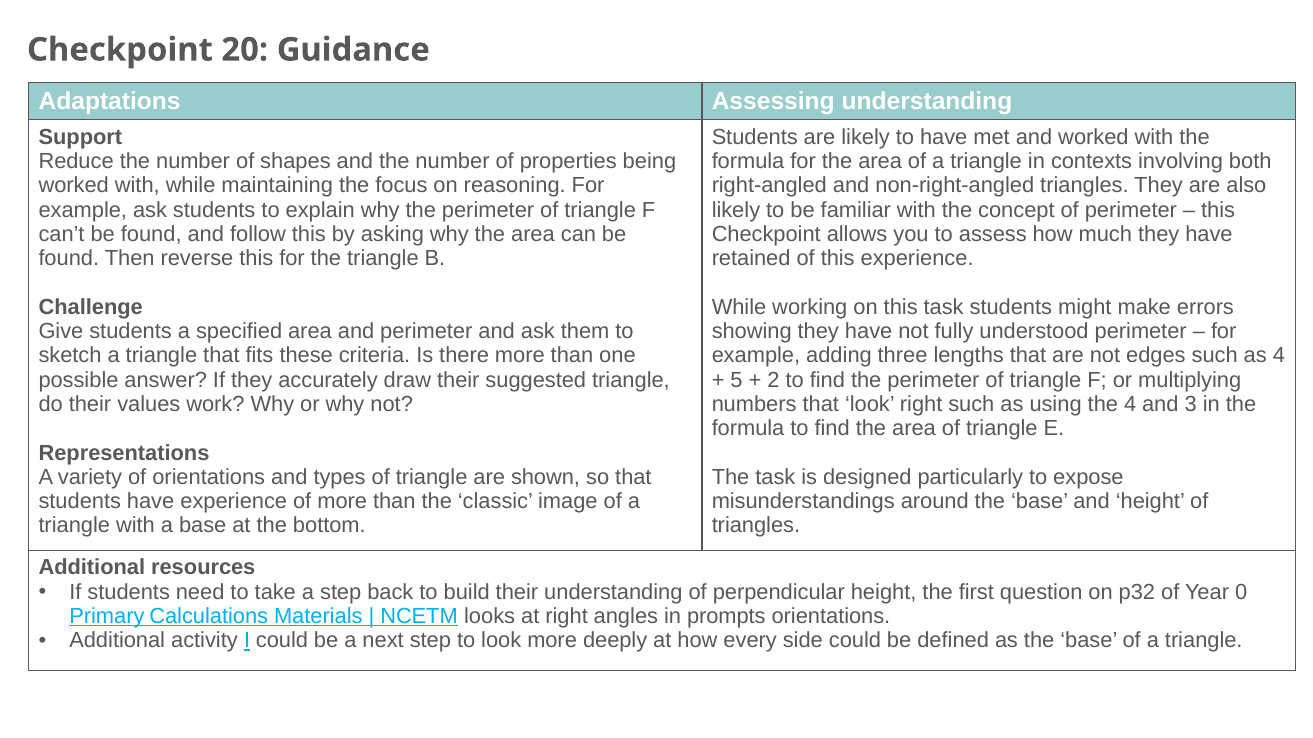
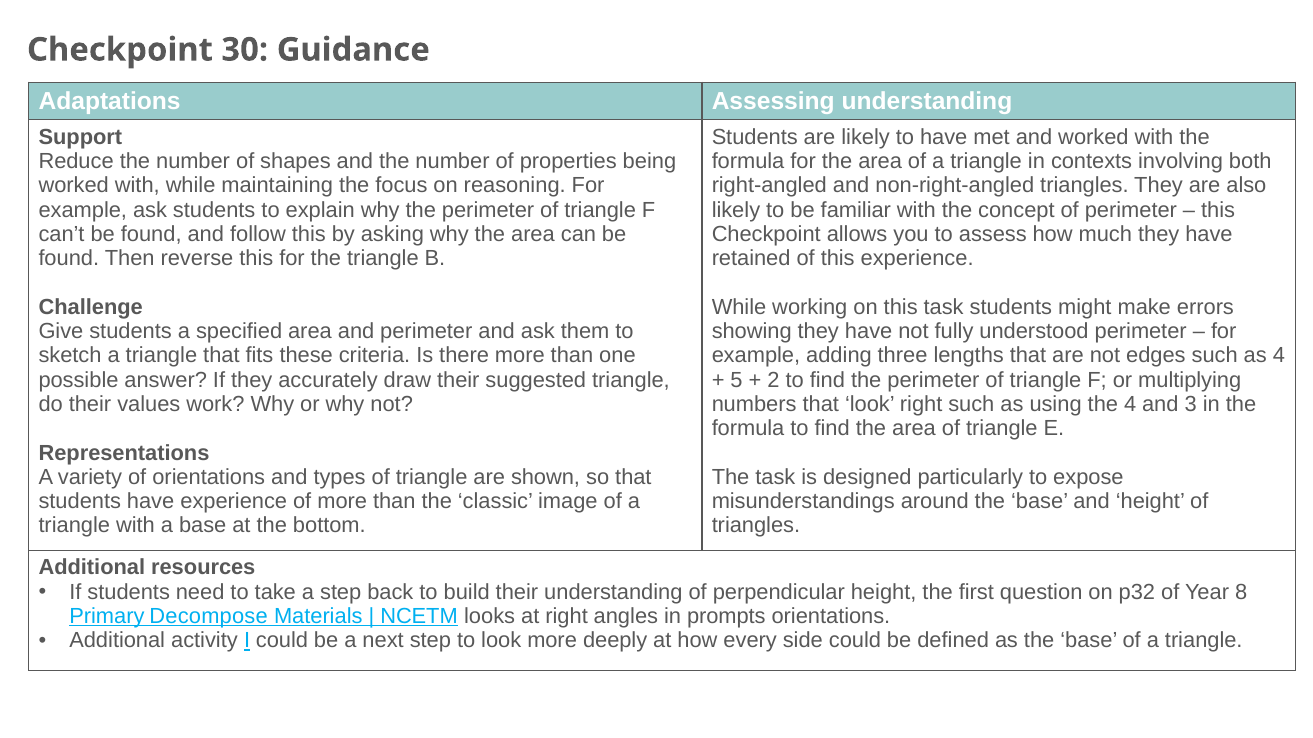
20: 20 -> 30
0: 0 -> 8
Calculations: Calculations -> Decompose
